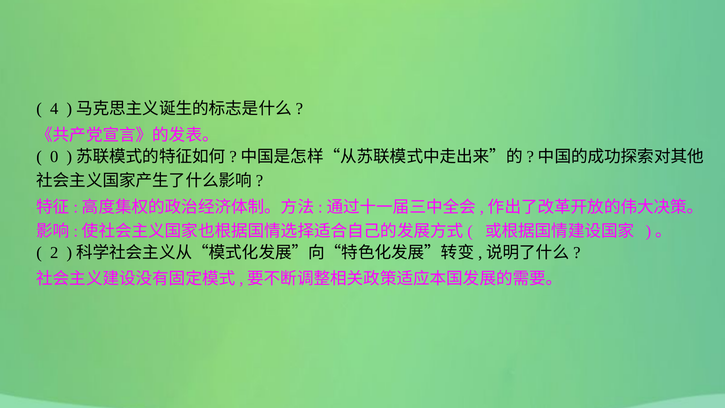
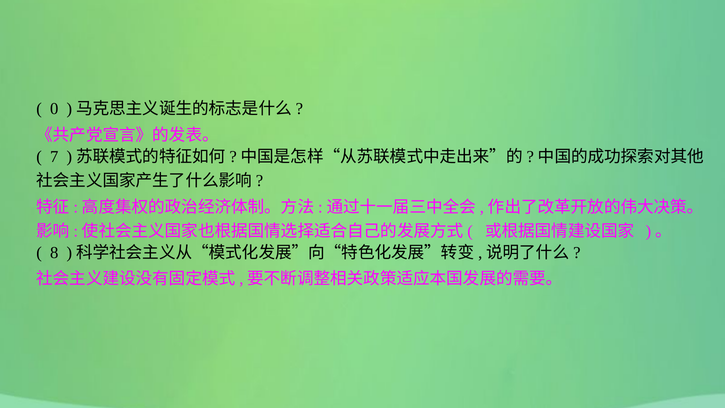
4: 4 -> 0
0: 0 -> 7
2: 2 -> 8
